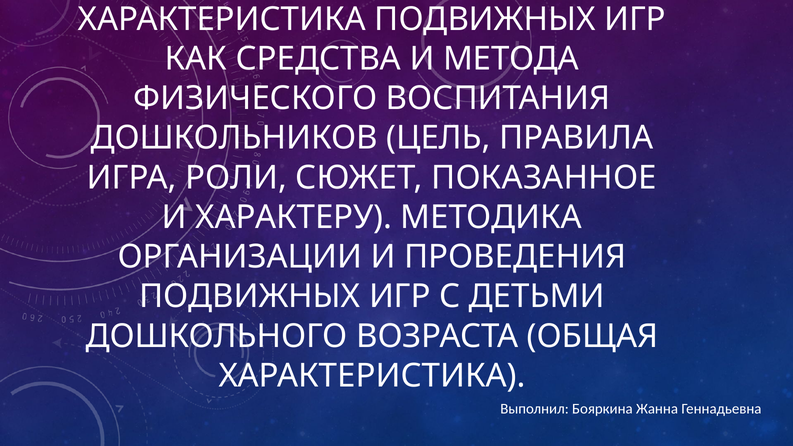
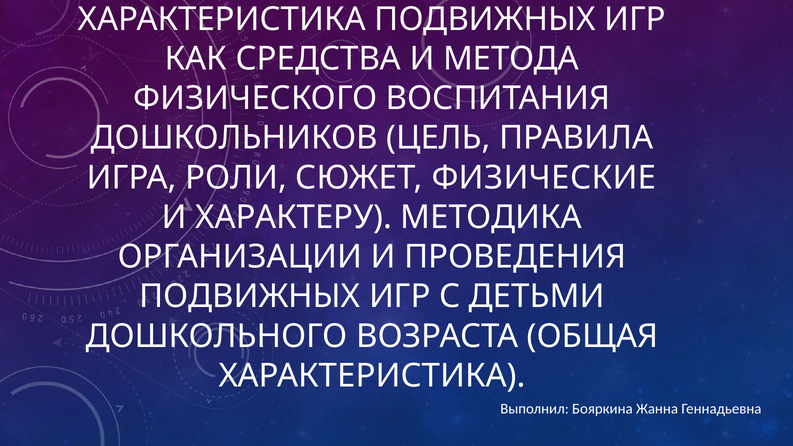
ПОКАЗАННОЕ: ПОКАЗАННОЕ -> ФИЗИЧЕСКИЕ
